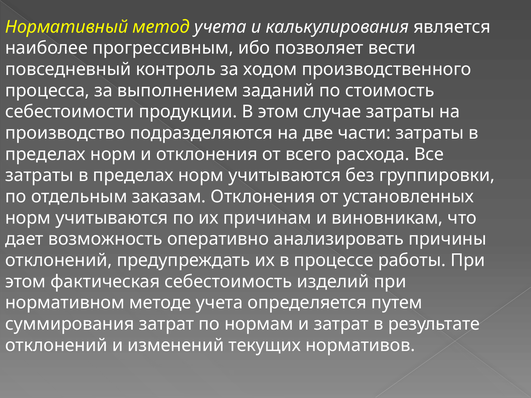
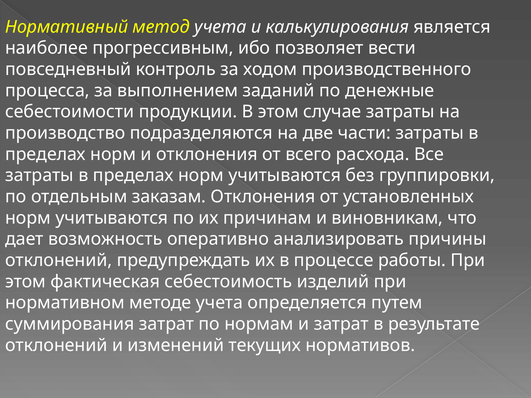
стоимость: стоимость -> денежные
